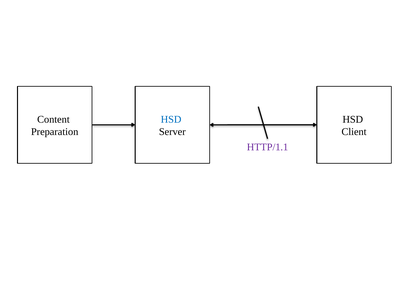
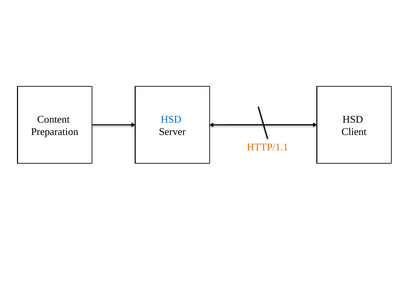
HTTP/1.1 colour: purple -> orange
